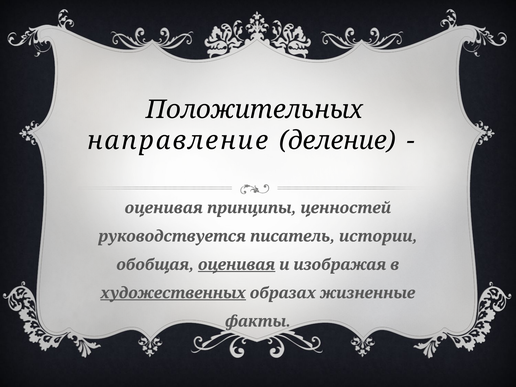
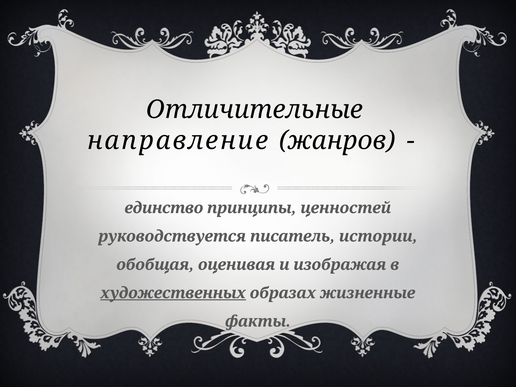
Положительных: Положительных -> Отличительные
деление: деление -> жанров
оценивая at (164, 208): оценивая -> единство
оценивая at (237, 265) underline: present -> none
